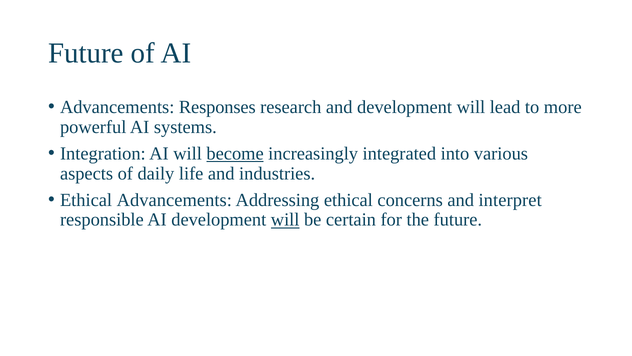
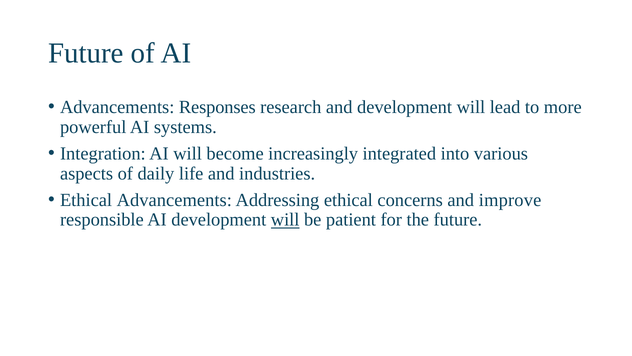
become underline: present -> none
interpret: interpret -> improve
certain: certain -> patient
